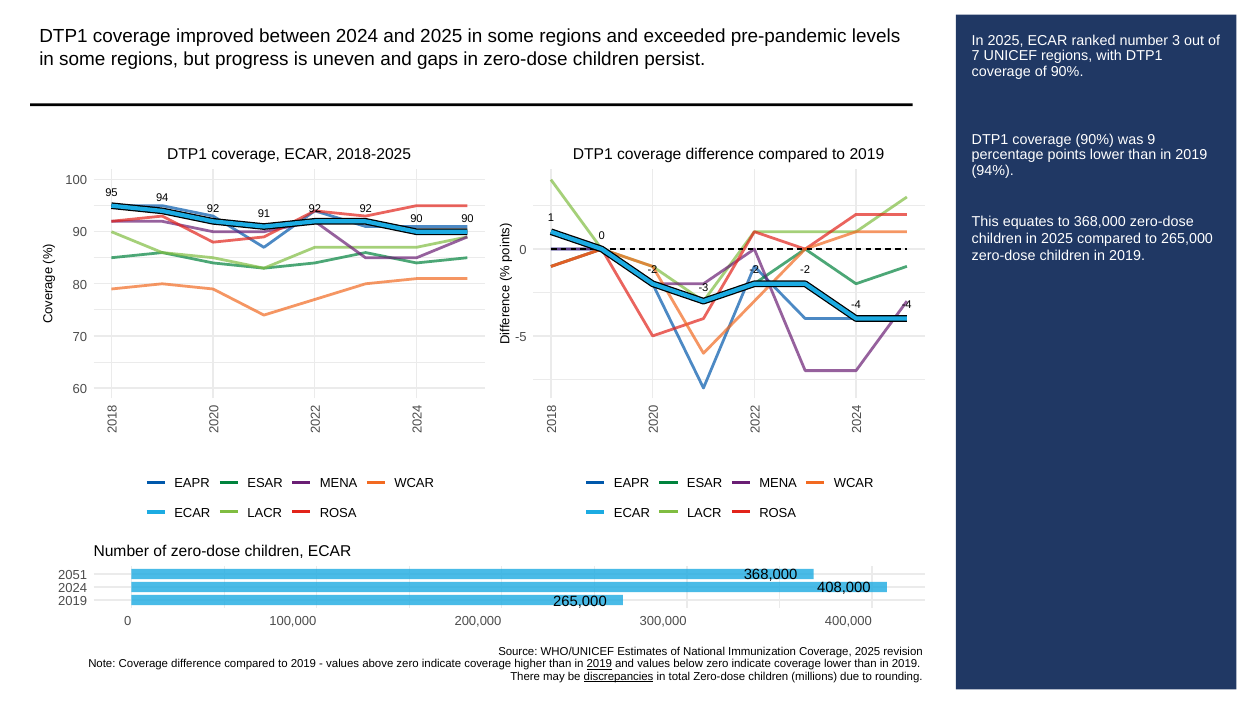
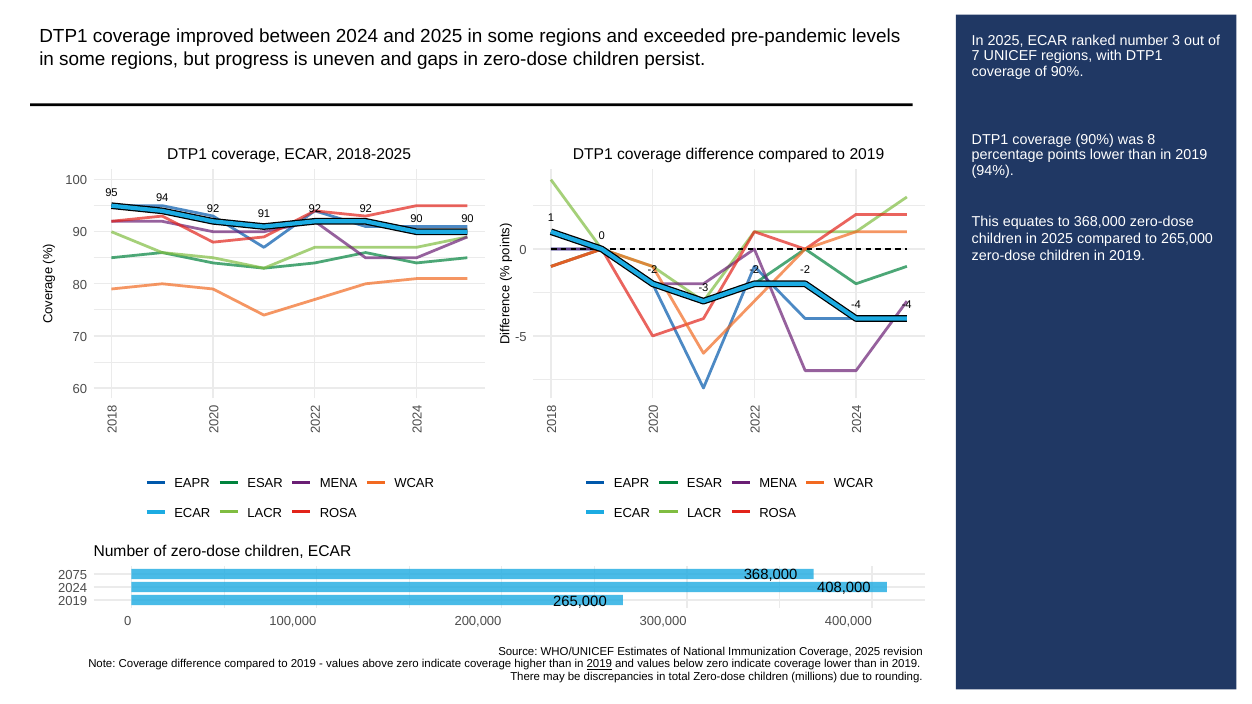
was 9: 9 -> 8
2051: 2051 -> 2075
discrepancies underline: present -> none
